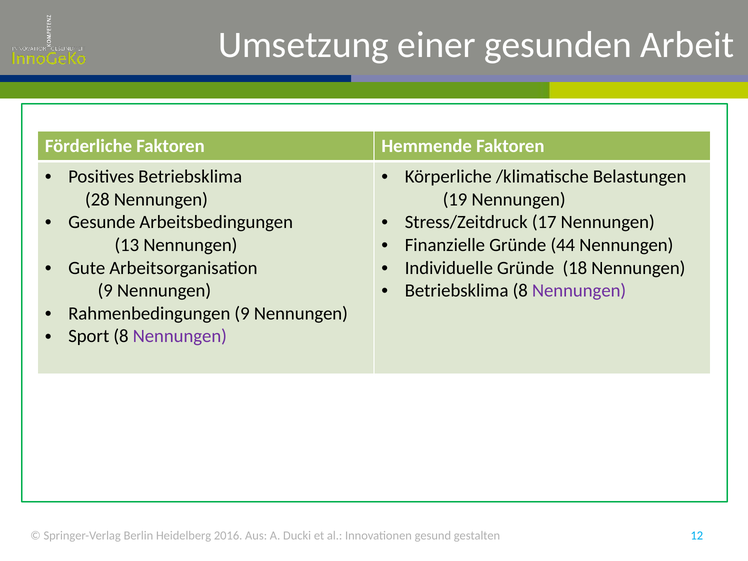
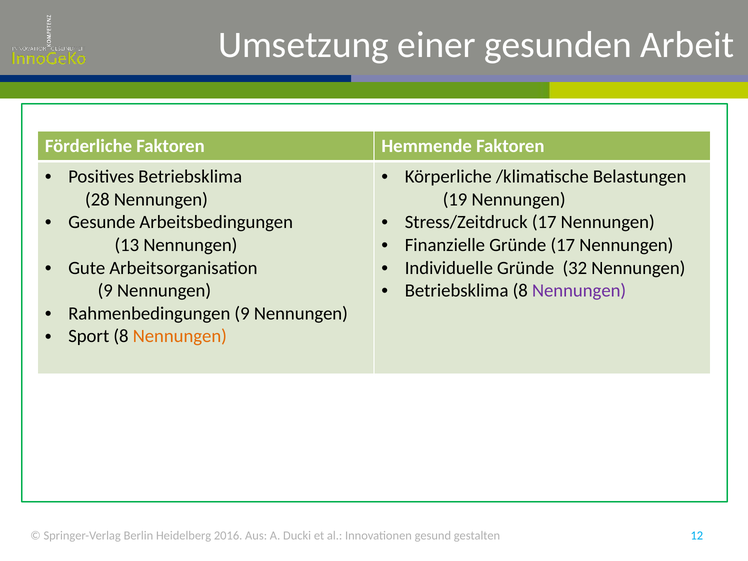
Gründe 44: 44 -> 17
18: 18 -> 32
Nennungen at (180, 336) colour: purple -> orange
